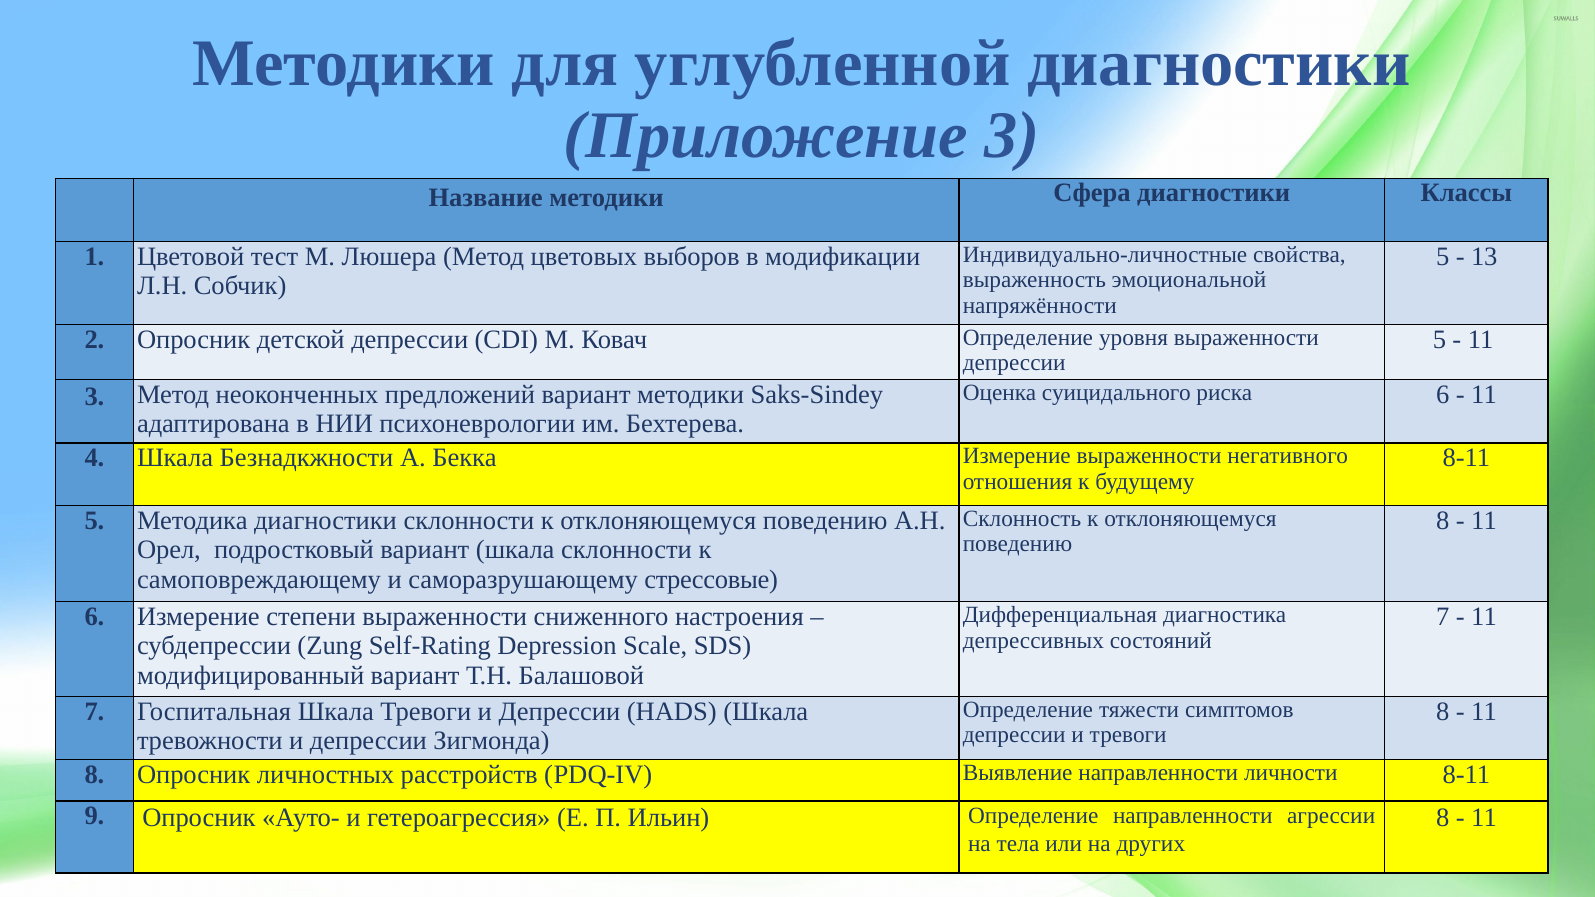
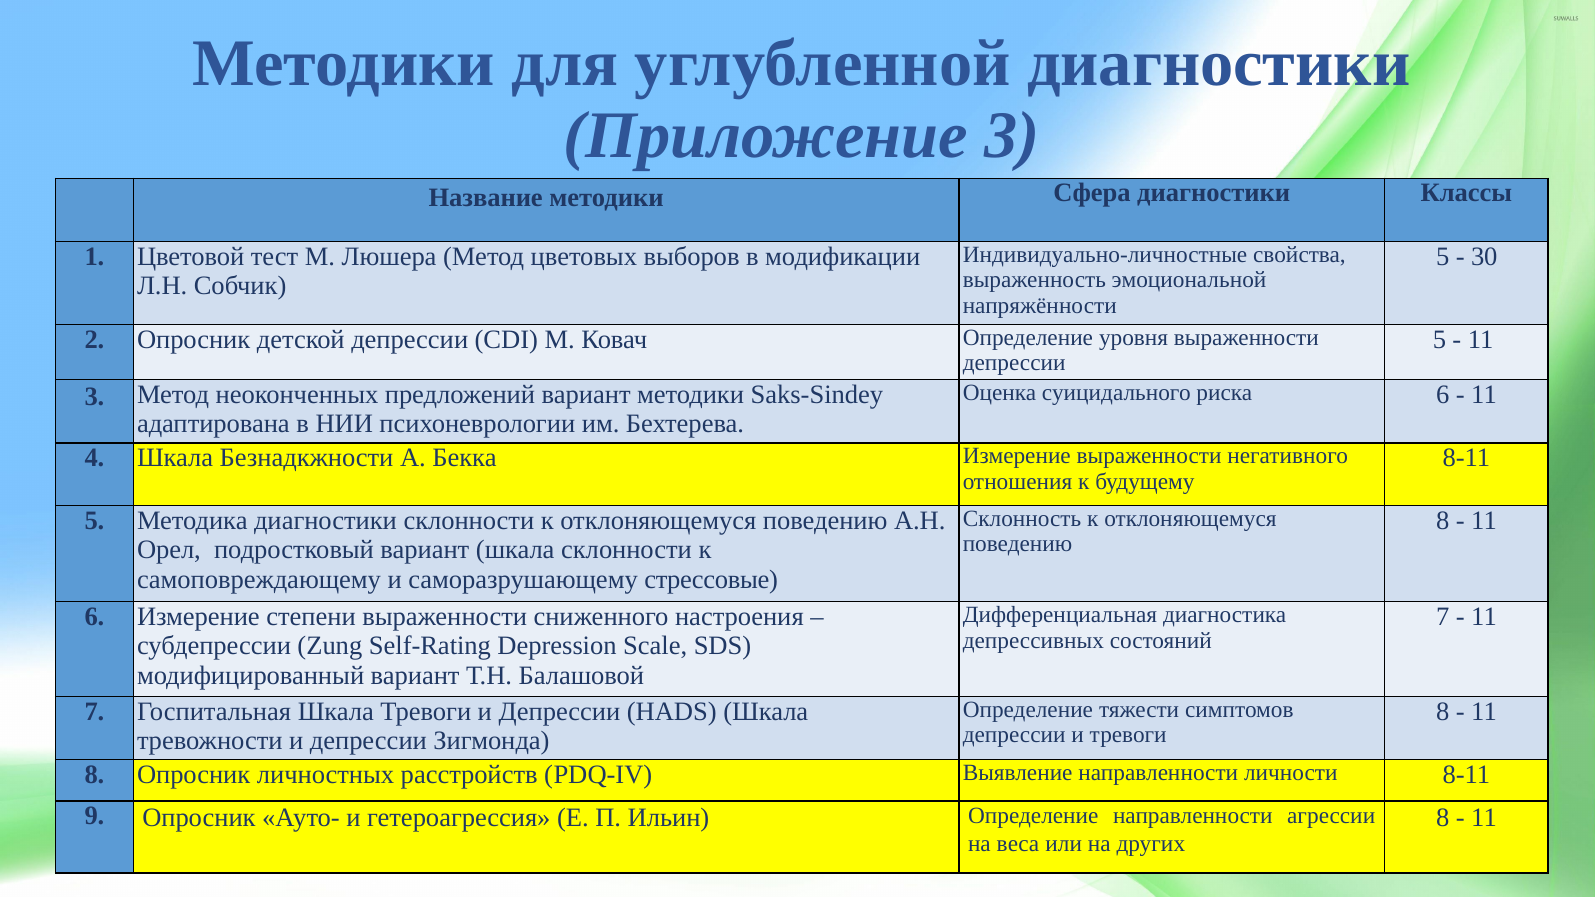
13: 13 -> 30
тела: тела -> веса
